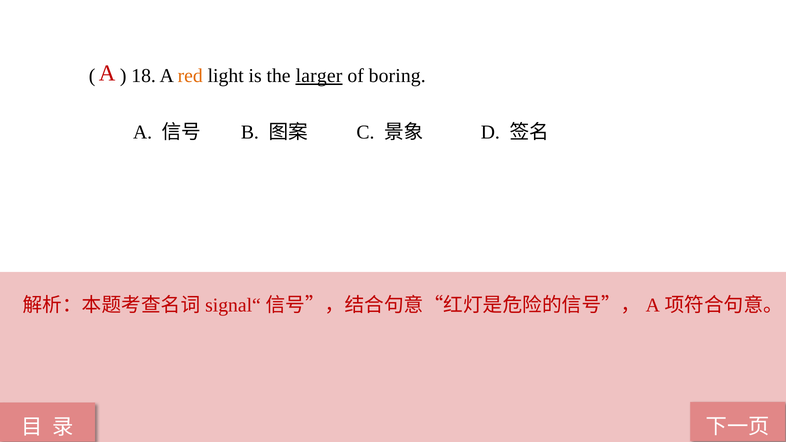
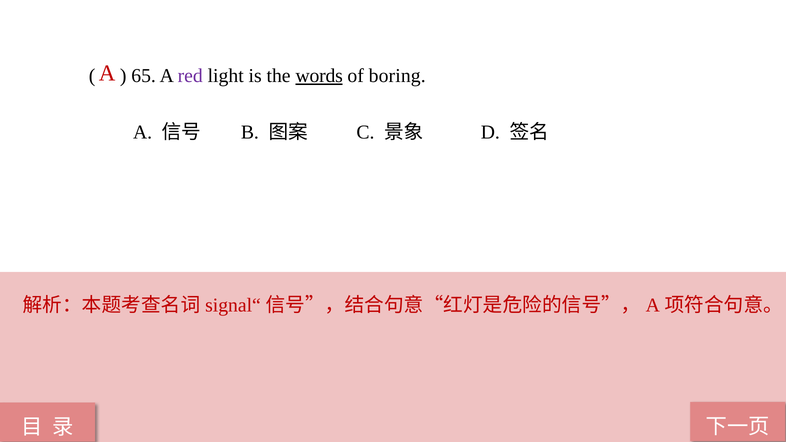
18: 18 -> 65
red colour: orange -> purple
larger: larger -> words
